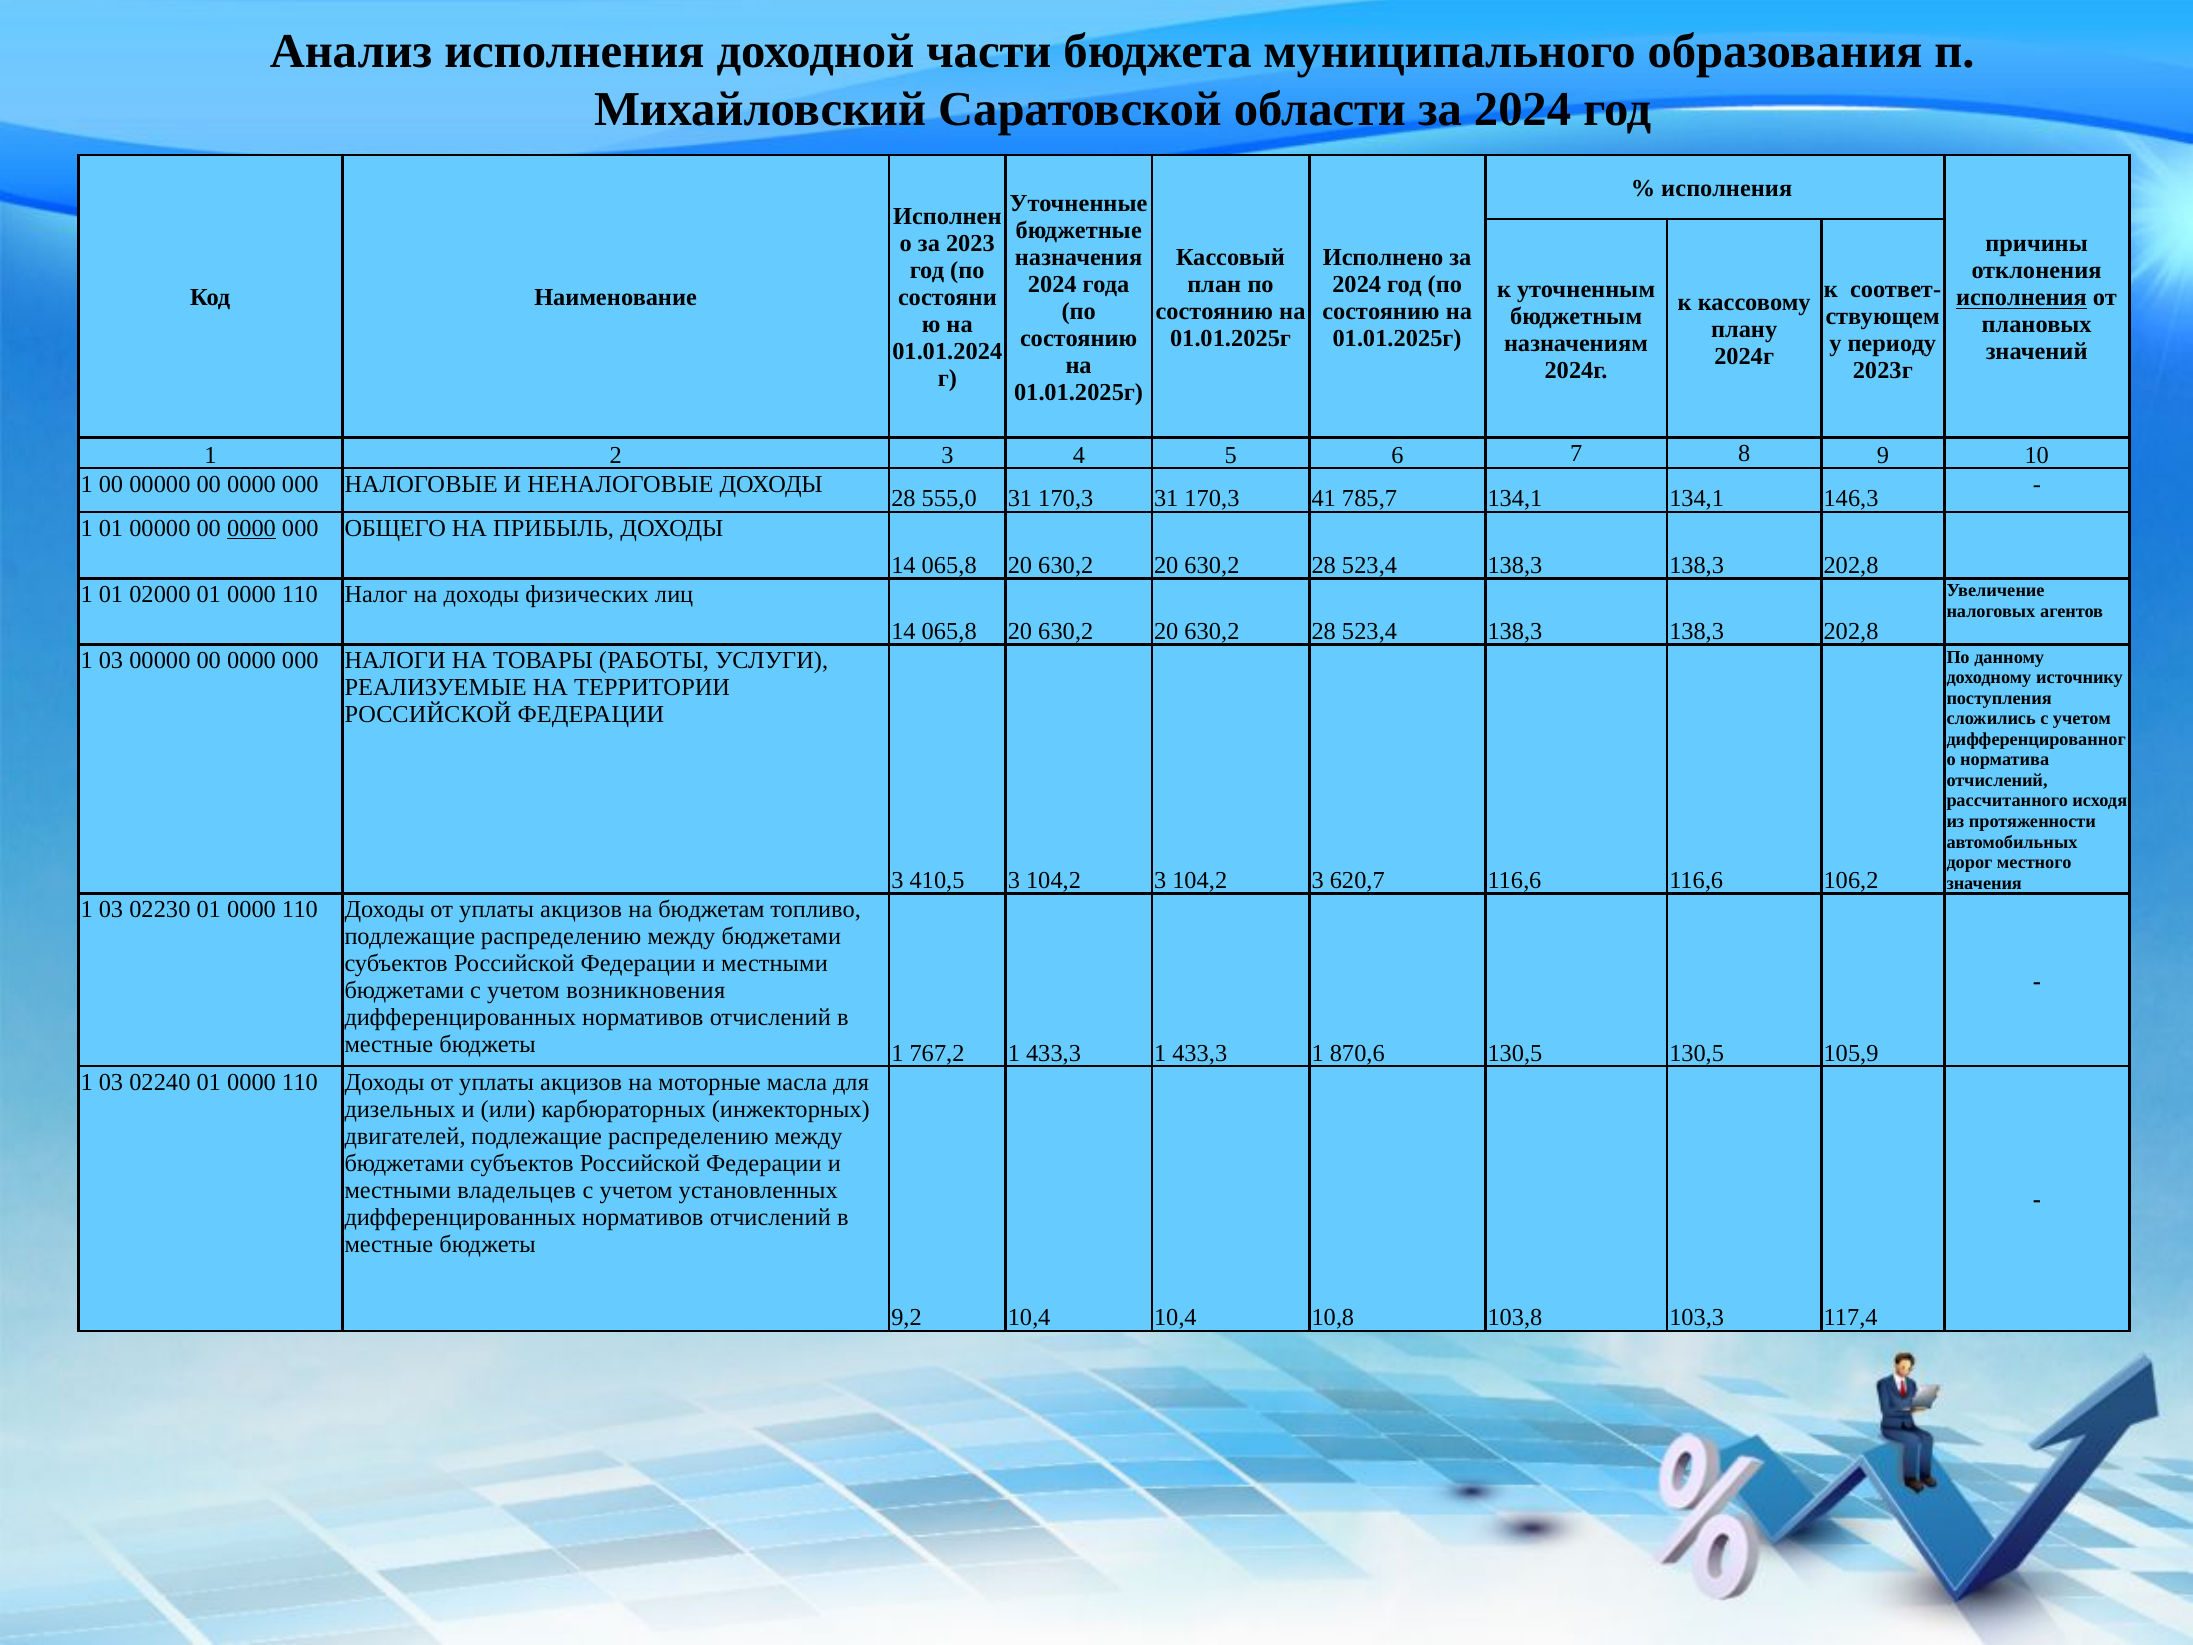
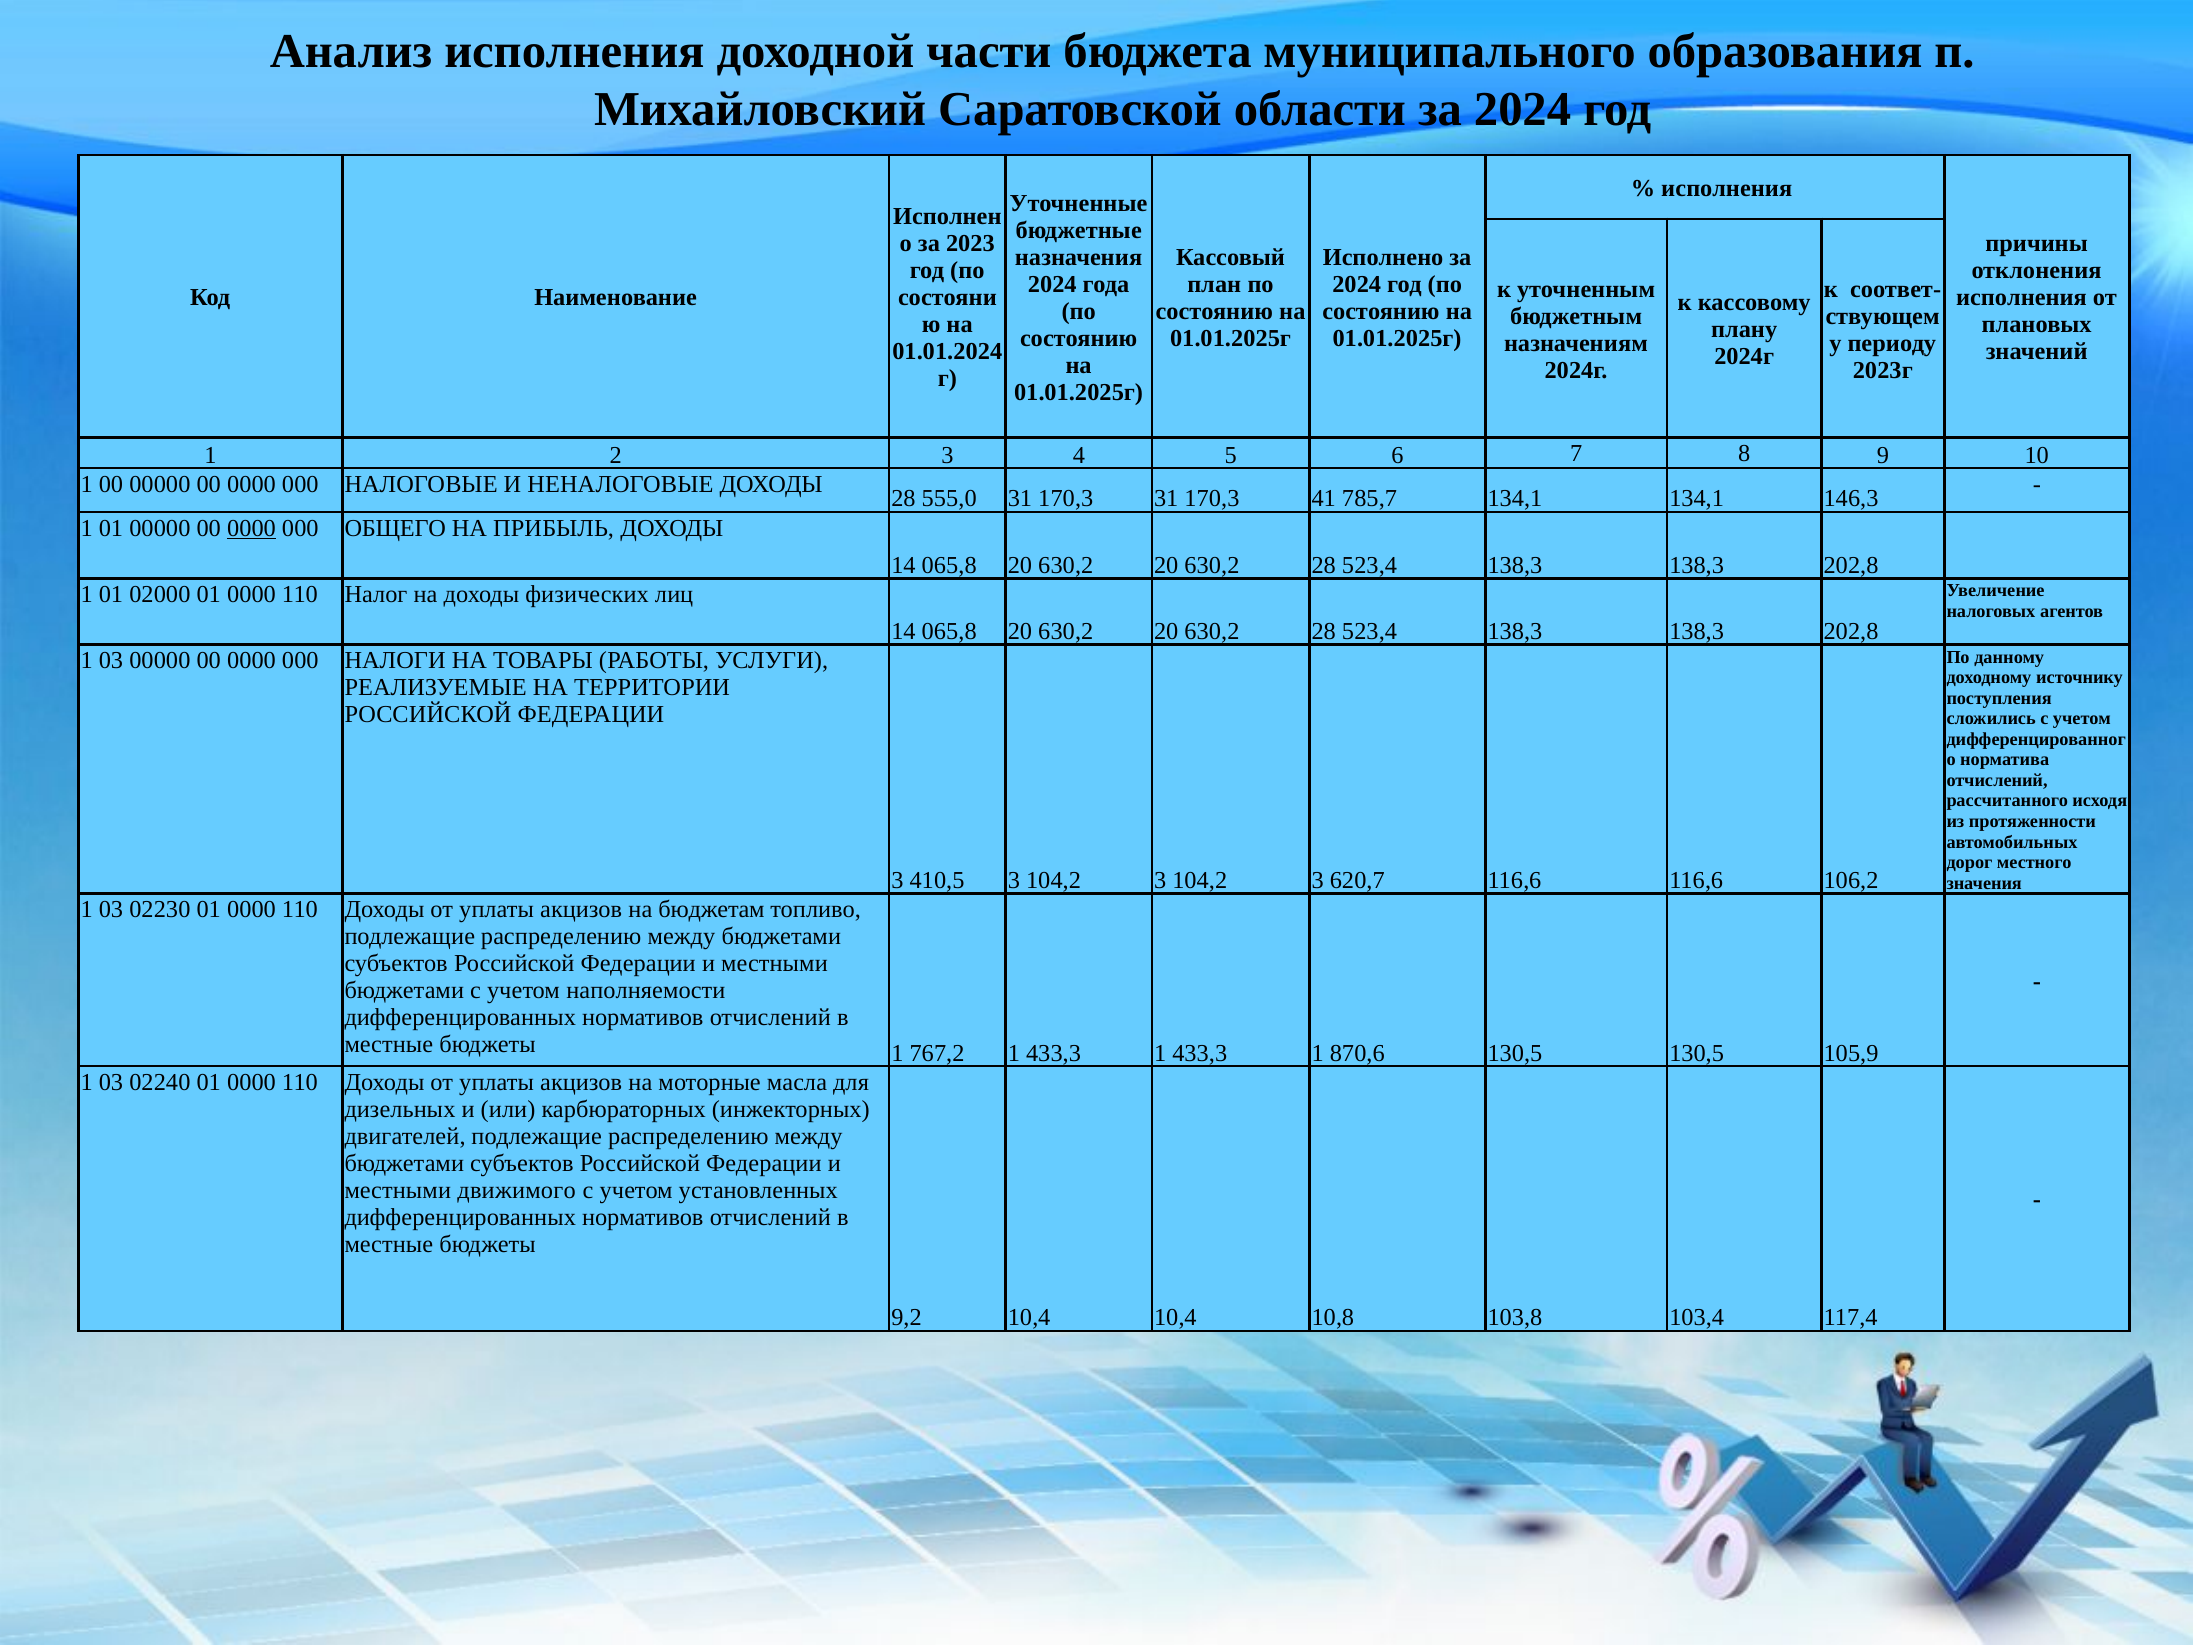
исполнения at (2021, 298) underline: present -> none
возникновения: возникновения -> наполняемости
владельцев: владельцев -> движимого
103,3: 103,3 -> 103,4
